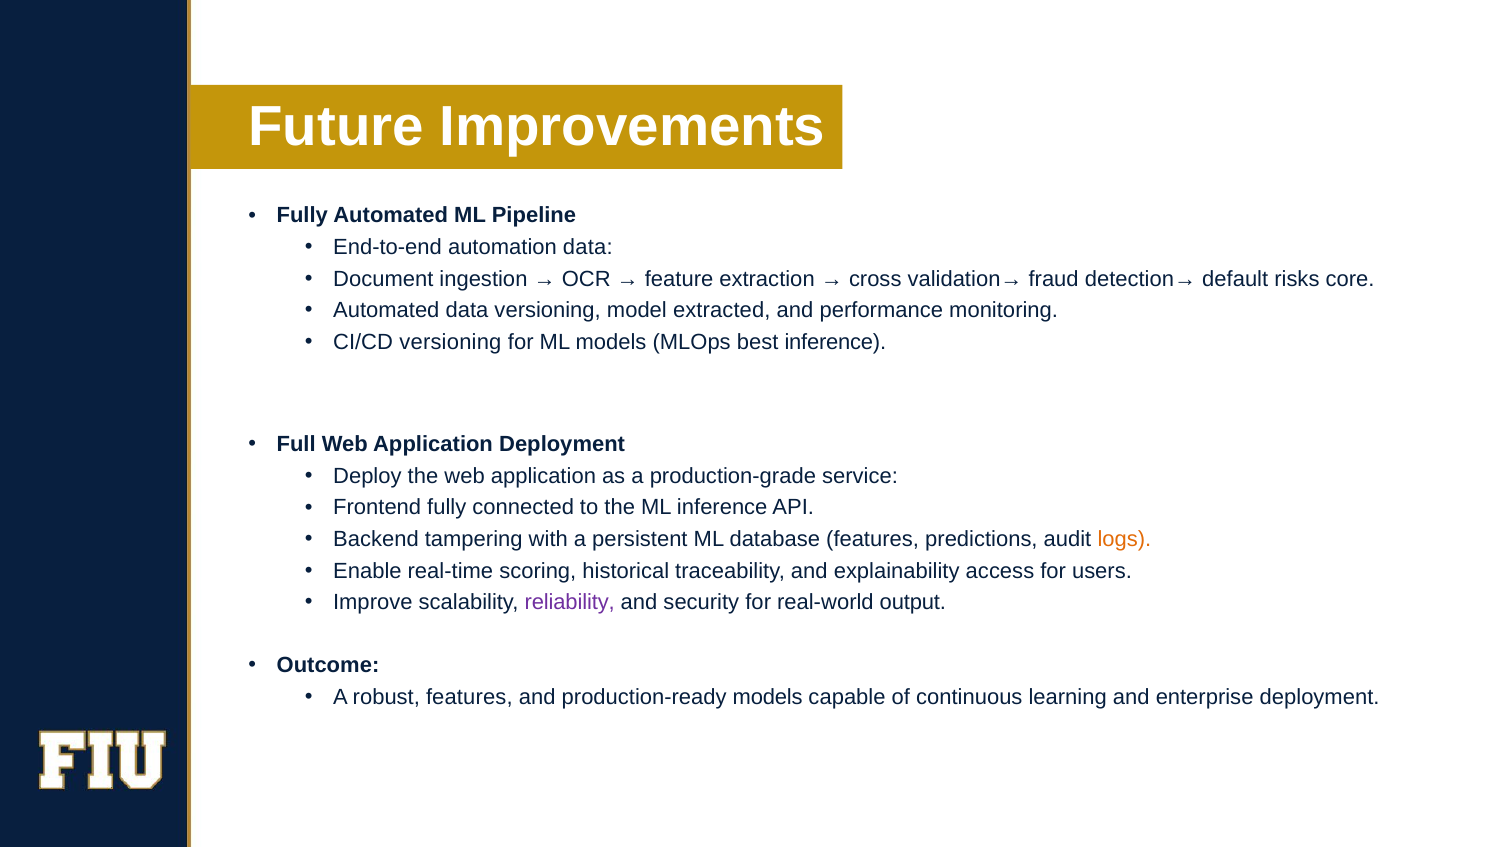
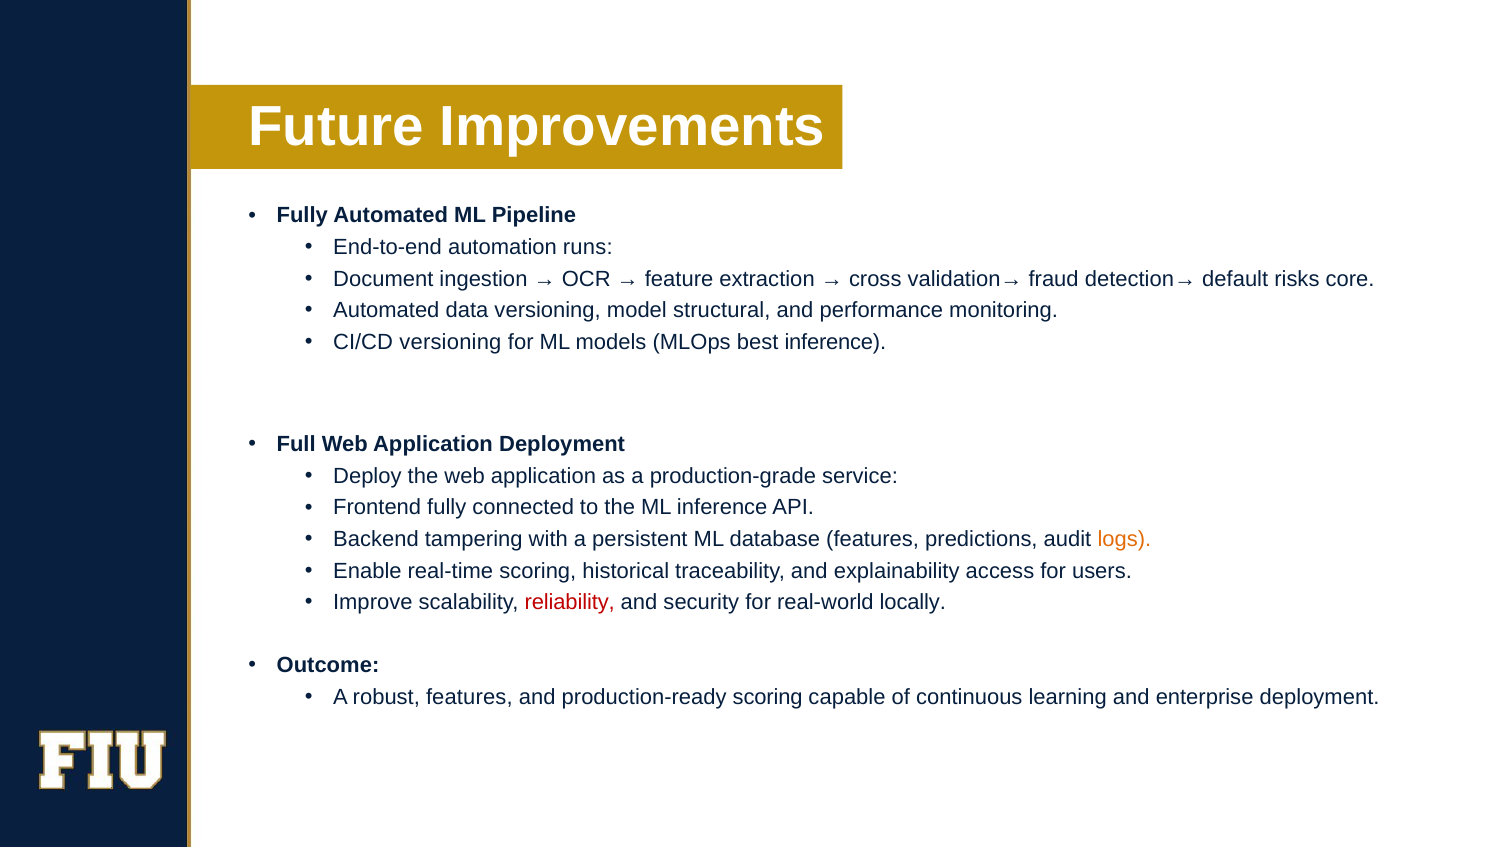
automation data: data -> runs
extracted: extracted -> structural
reliability colour: purple -> red
output: output -> locally
production-ready models: models -> scoring
